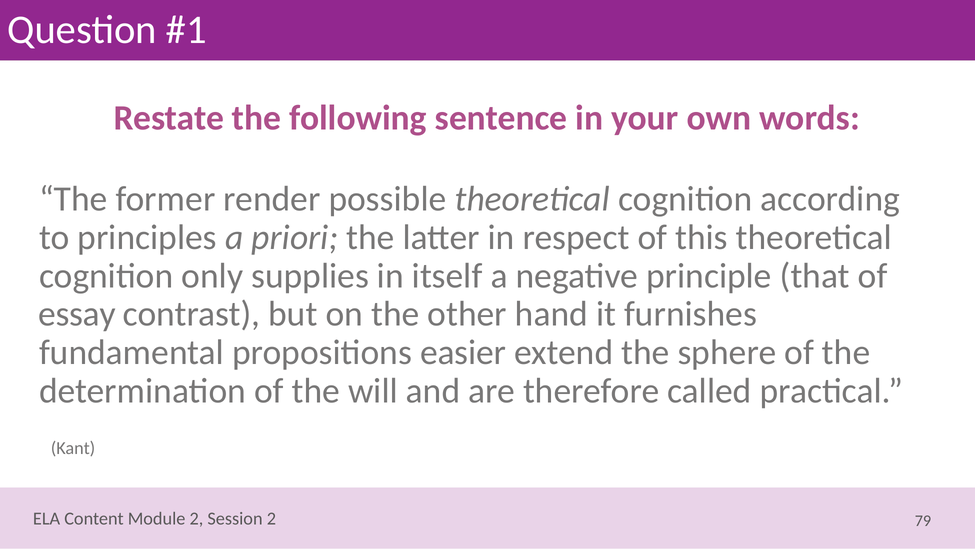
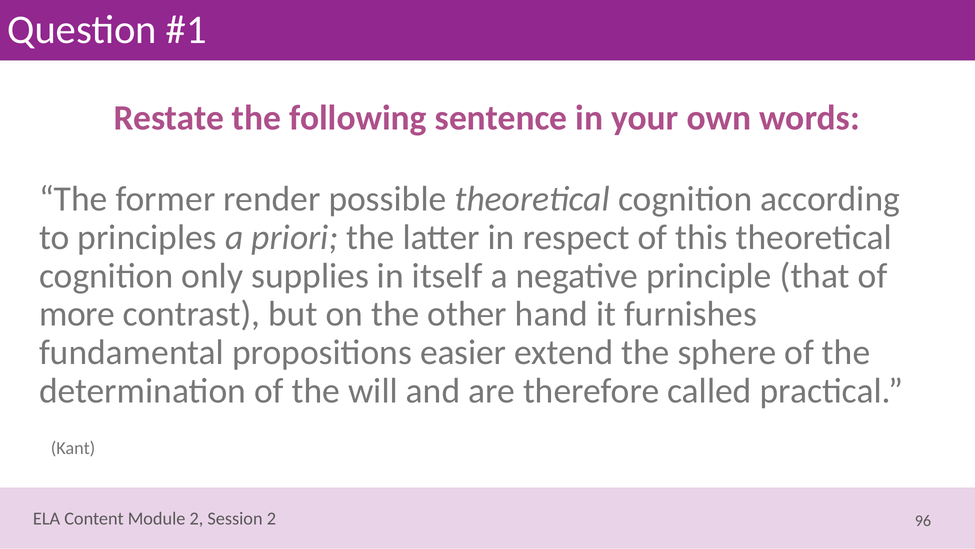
essay: essay -> more
79: 79 -> 96
